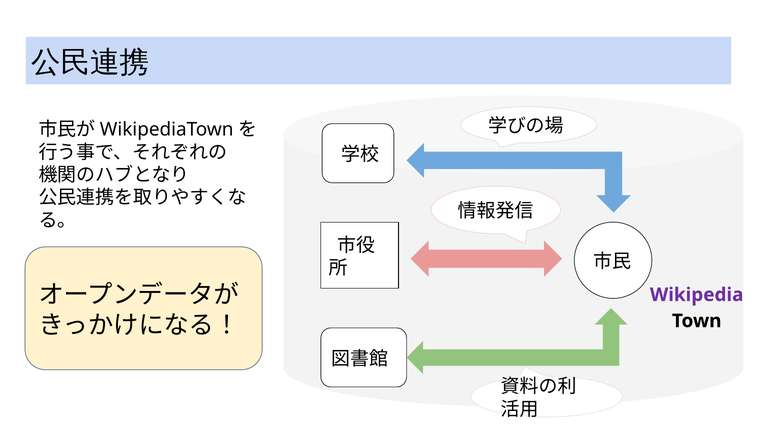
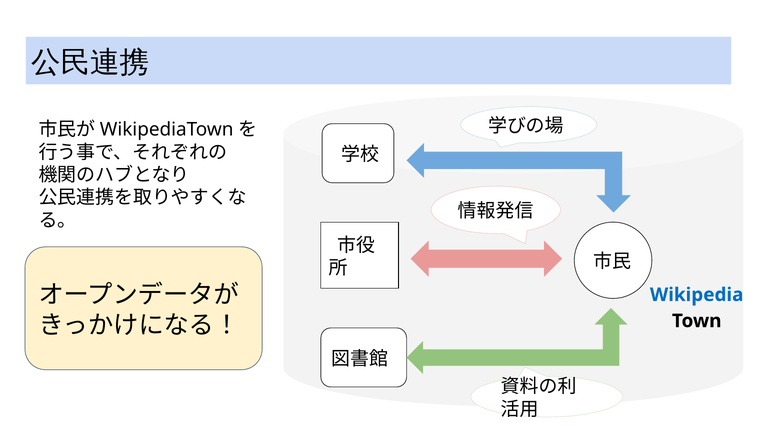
Wikipedia colour: purple -> blue
